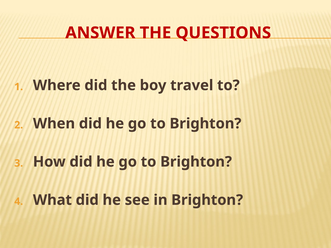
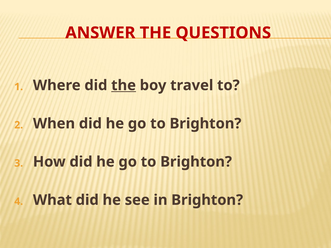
the at (124, 85) underline: none -> present
